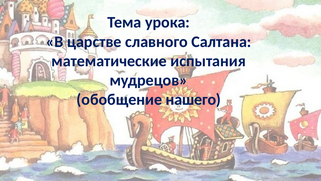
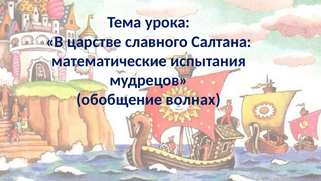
нашего: нашего -> волнах
